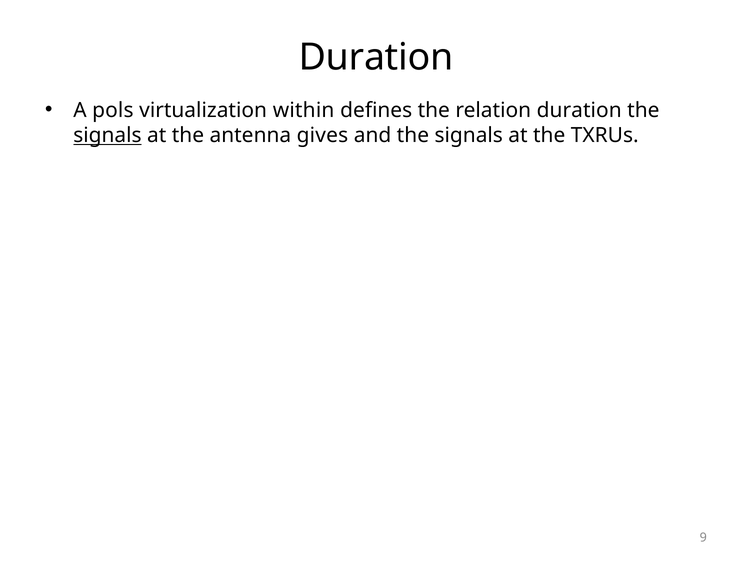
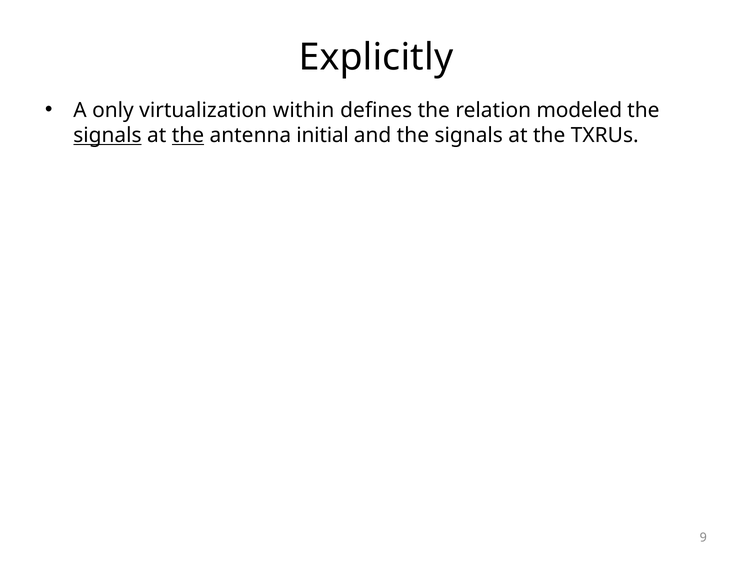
Duration at (376, 57): Duration -> Explicitly
pols: pols -> only
relation duration: duration -> modeled
the at (188, 135) underline: none -> present
gives: gives -> initial
